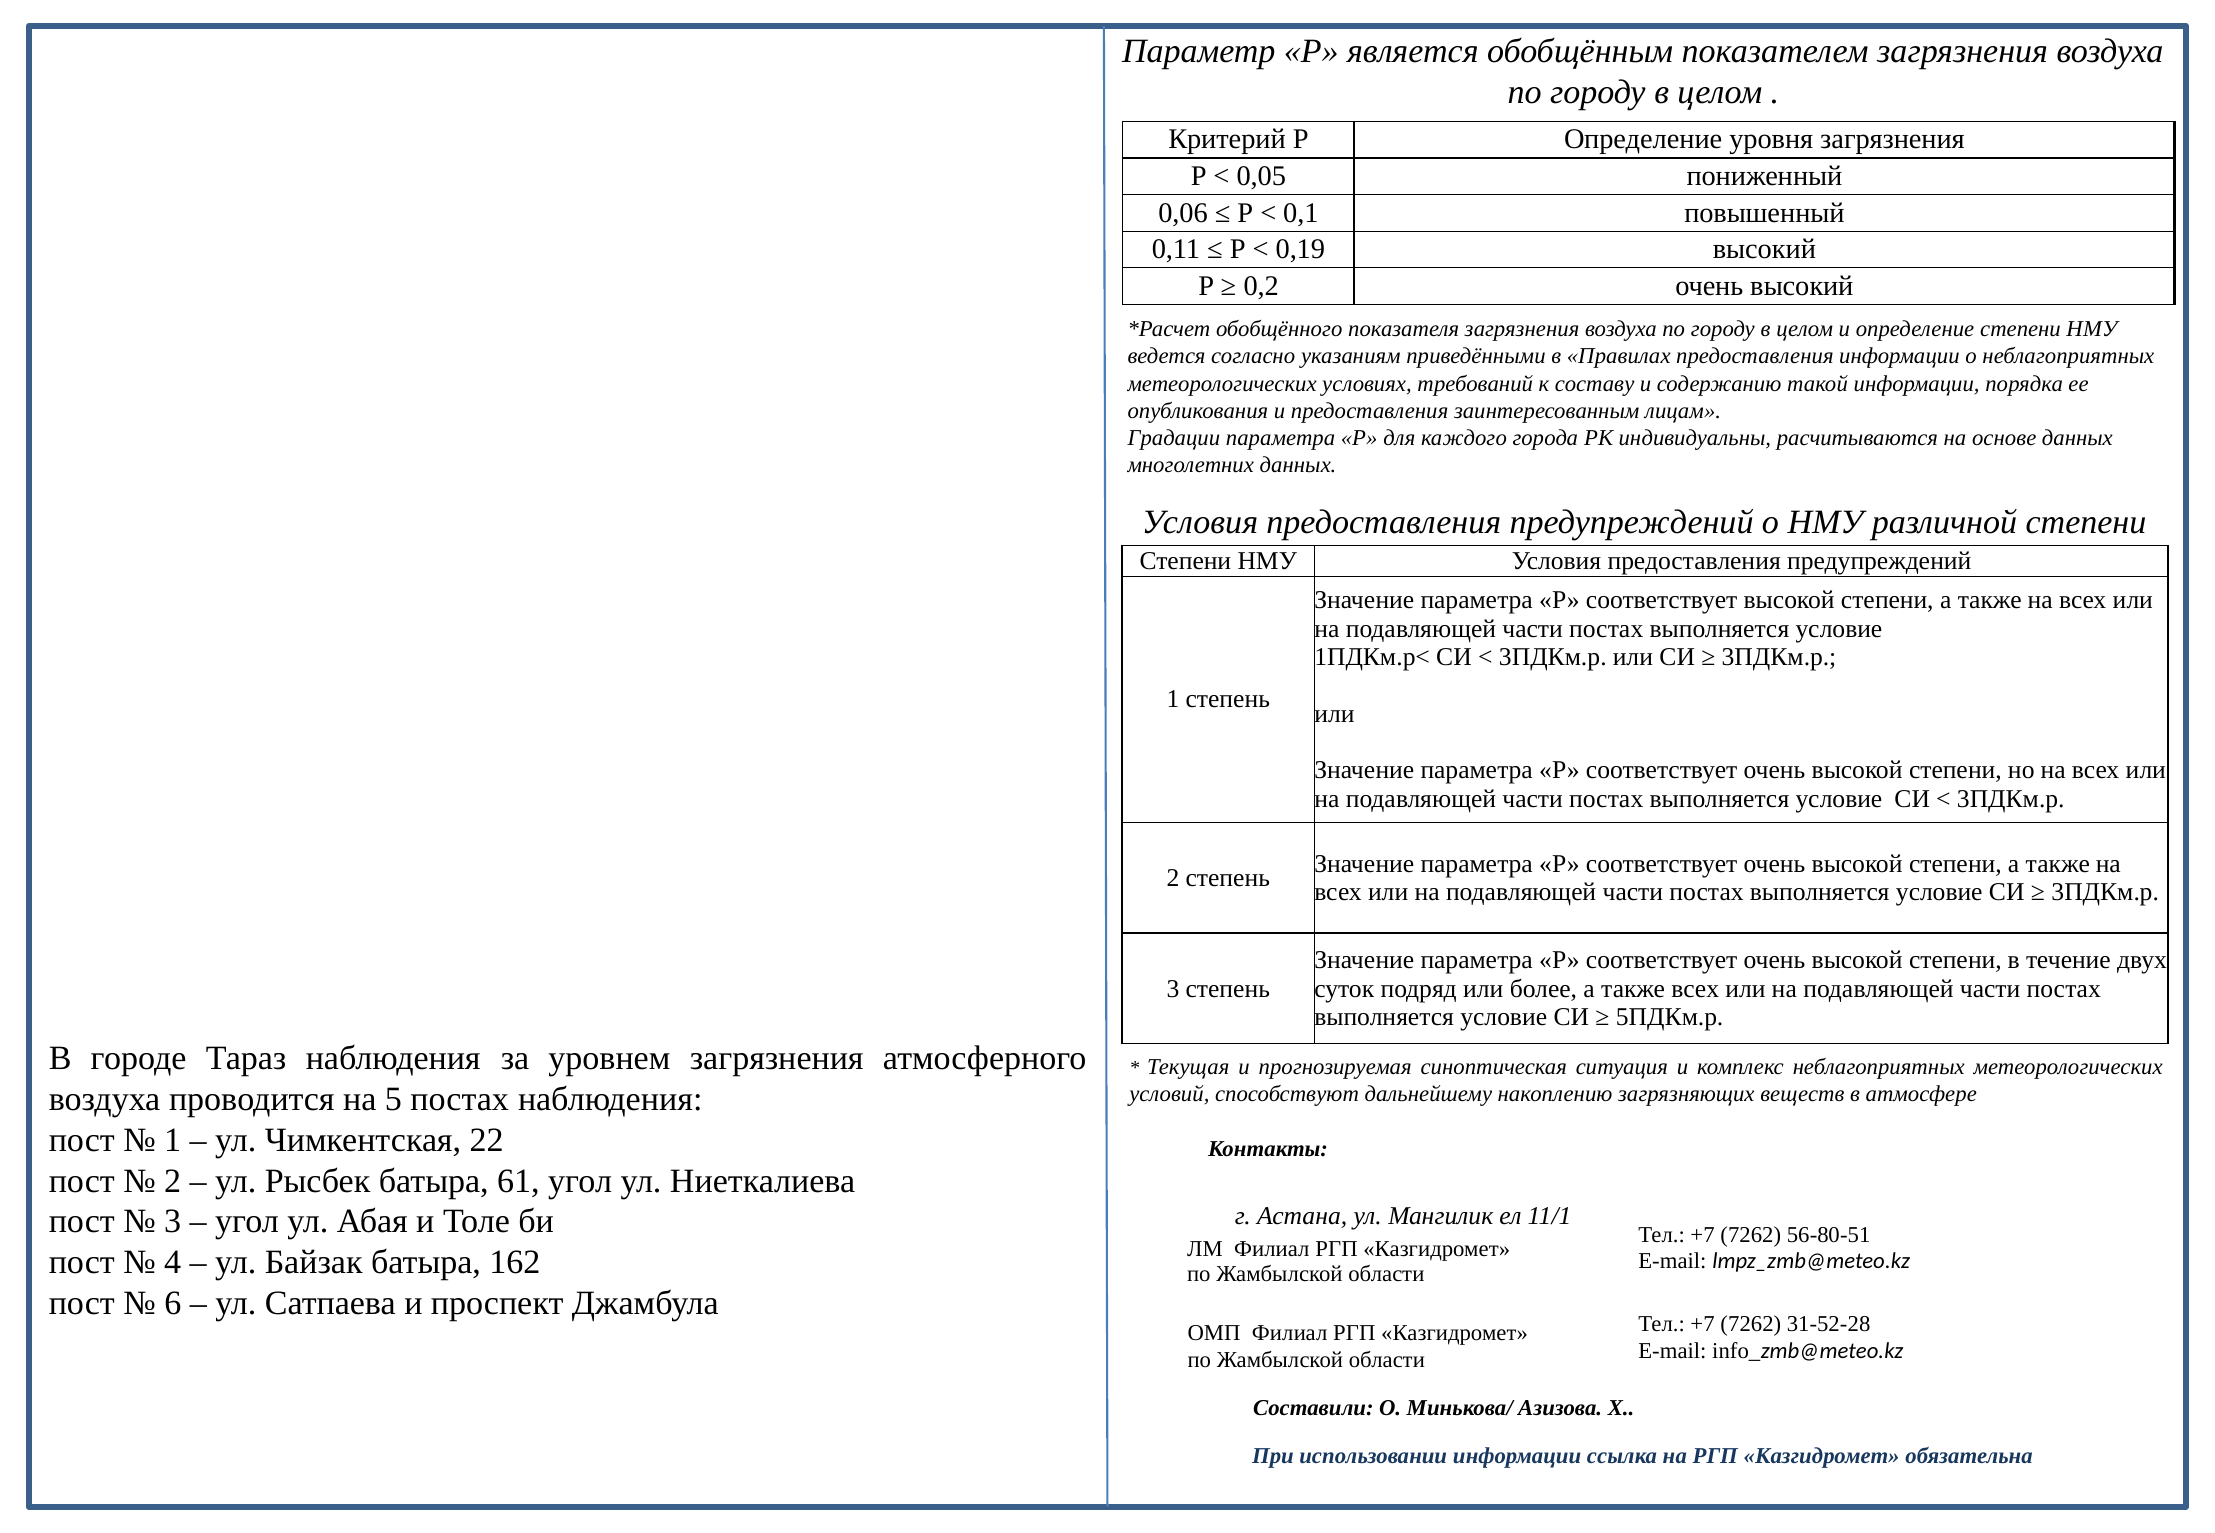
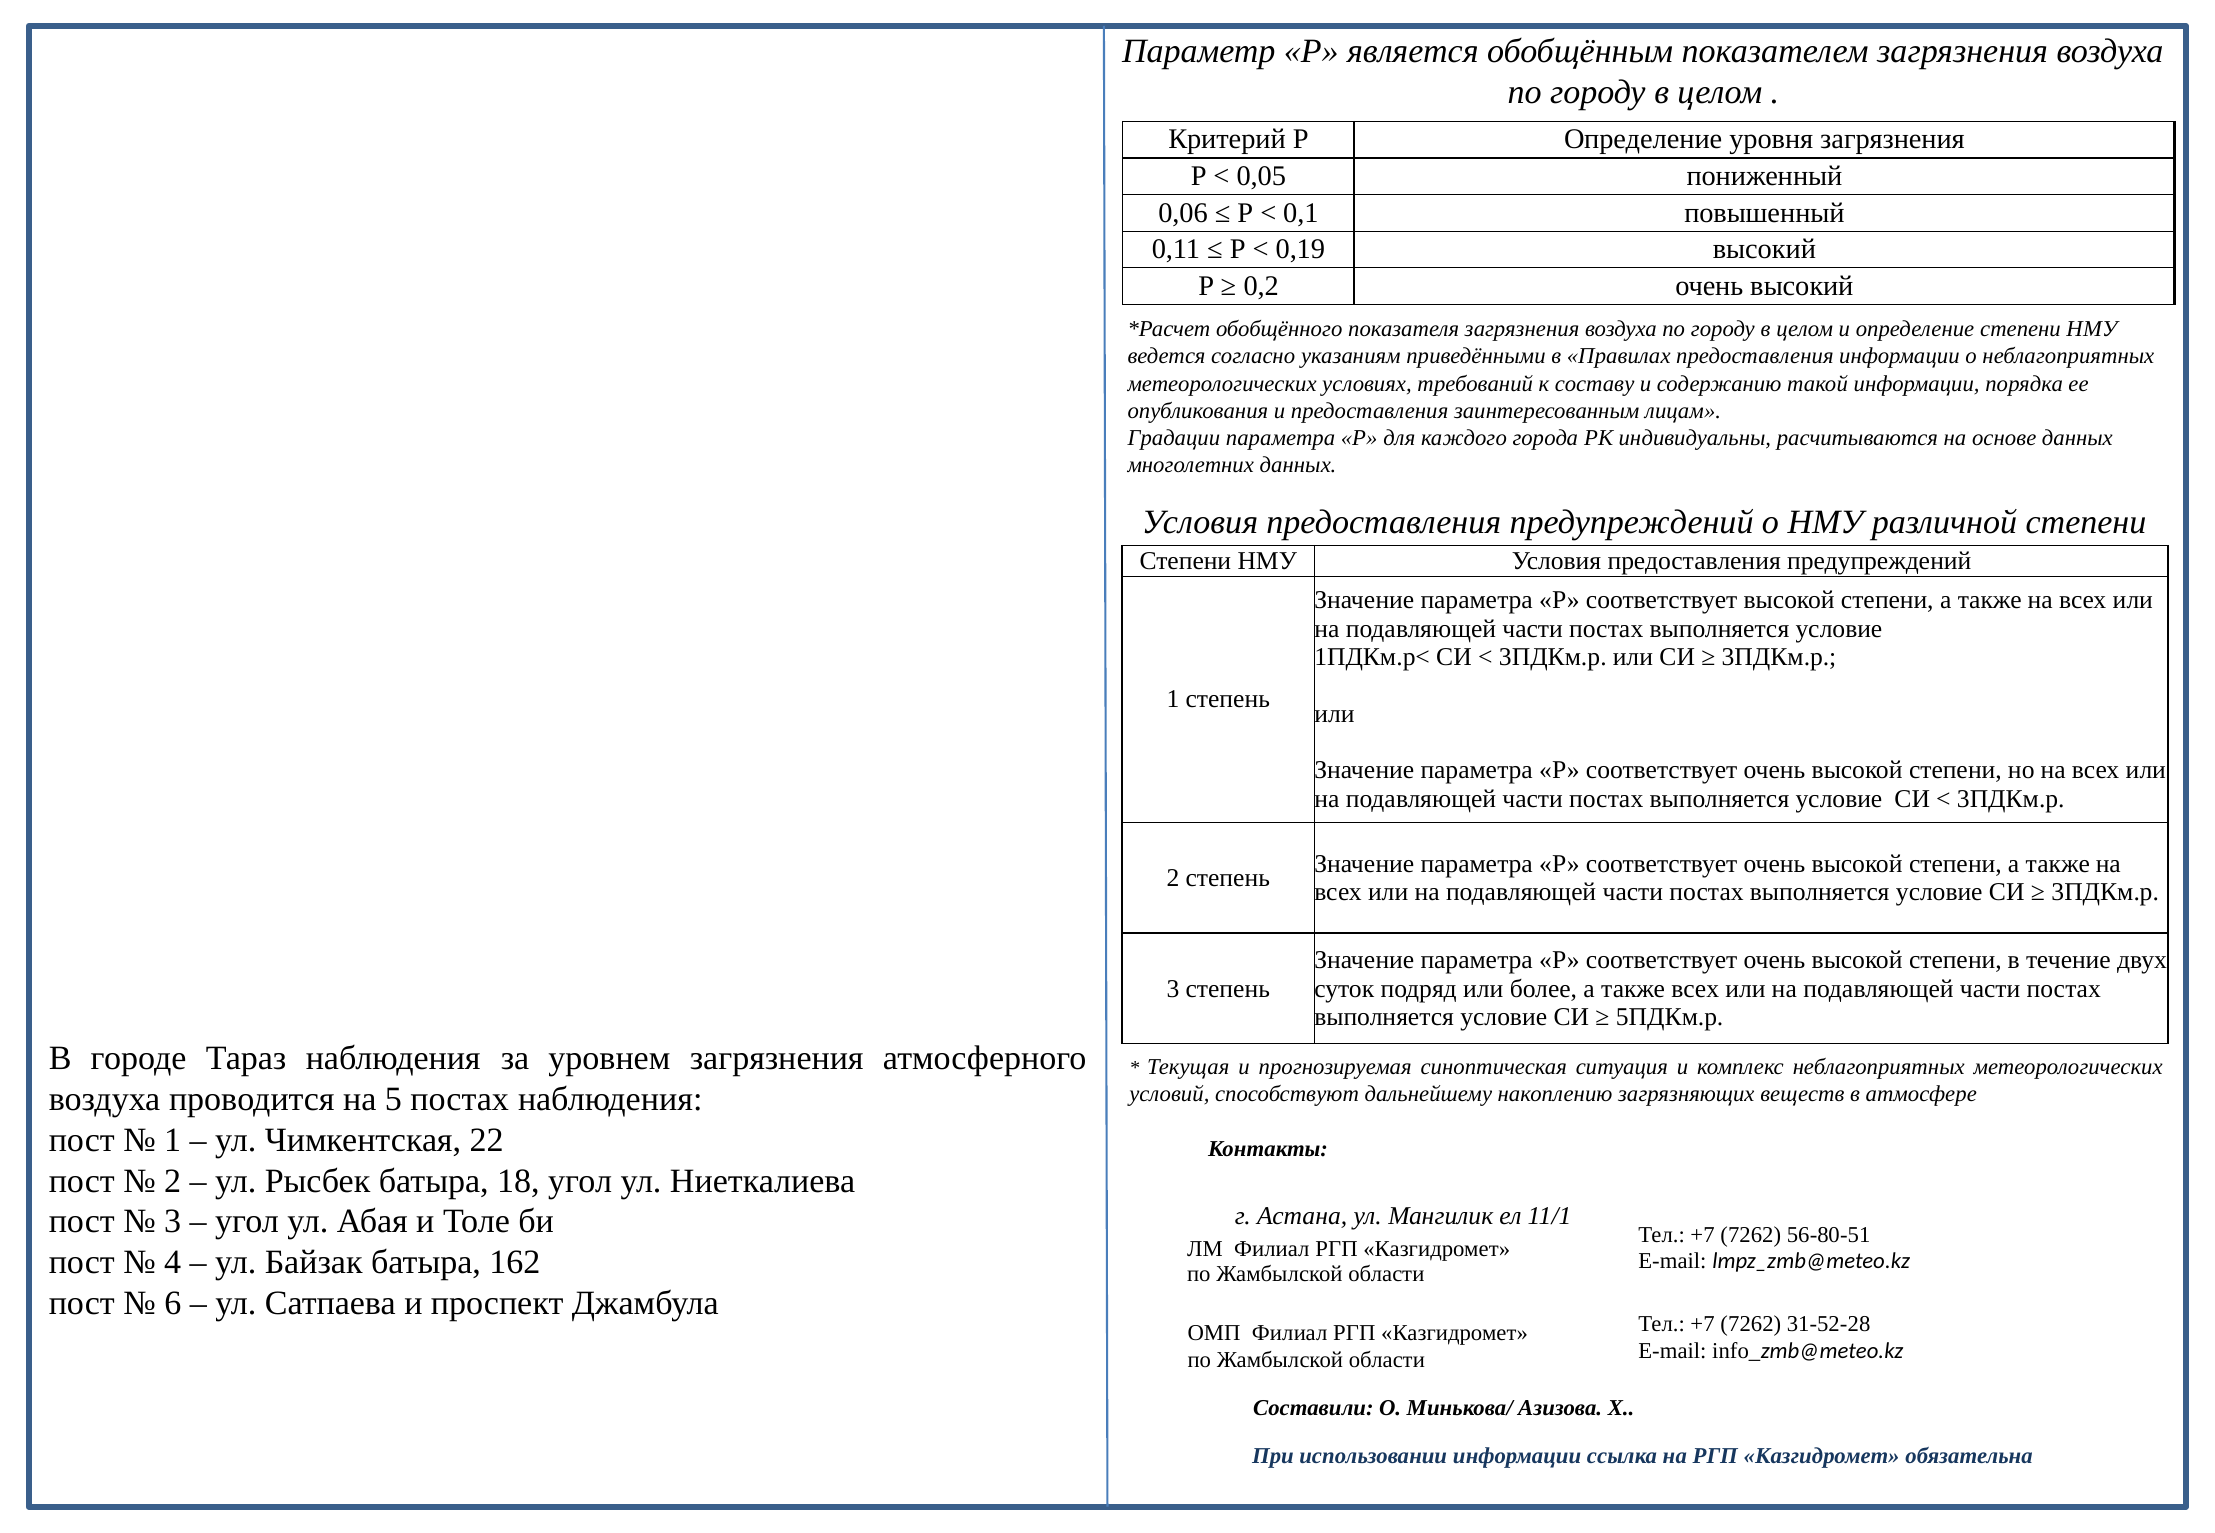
61: 61 -> 18
